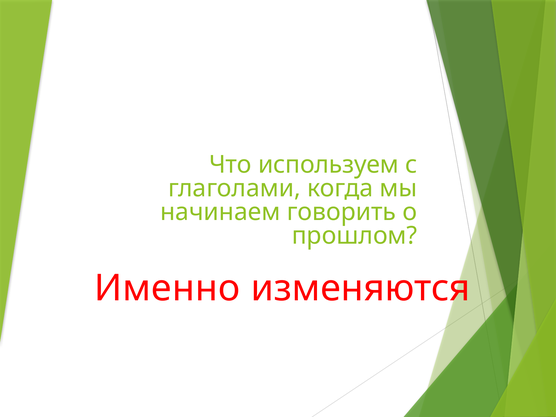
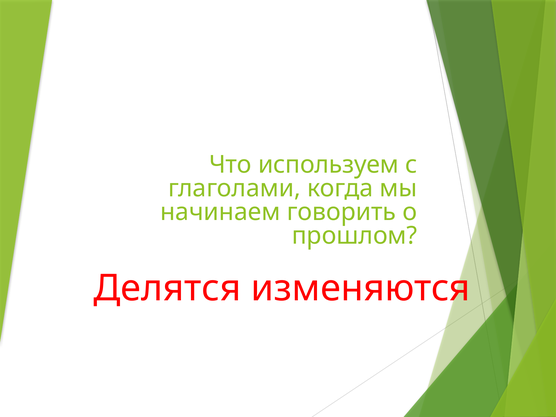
Именно: Именно -> Делятся
